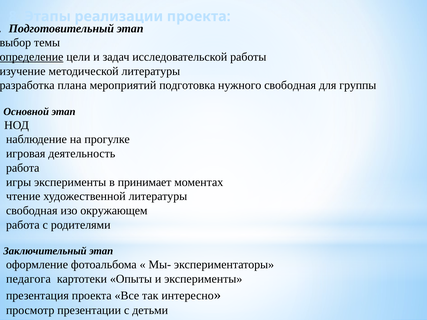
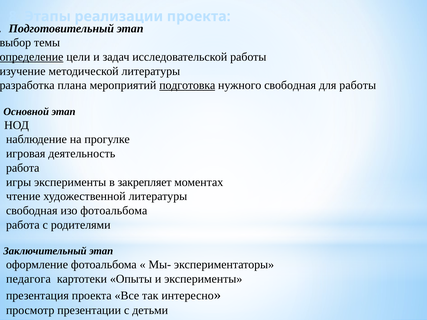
подготовка underline: none -> present
для группы: группы -> работы
принимает: принимает -> закрепляет
изо окружающем: окружающем -> фотоальбома
